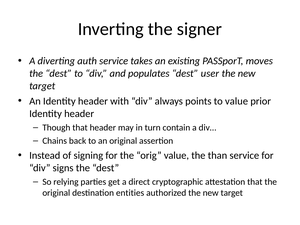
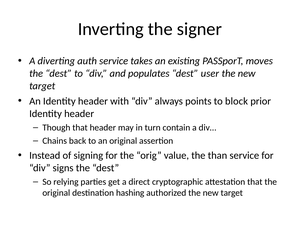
to value: value -> block
entities: entities -> hashing
